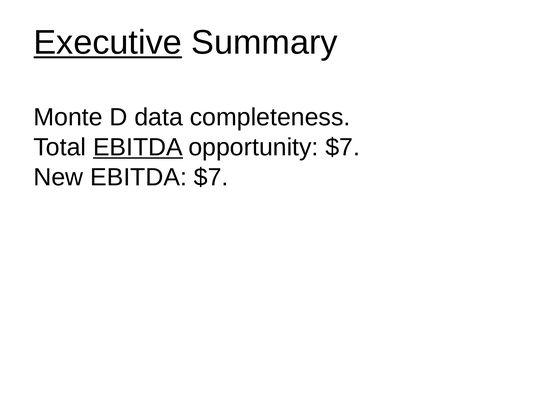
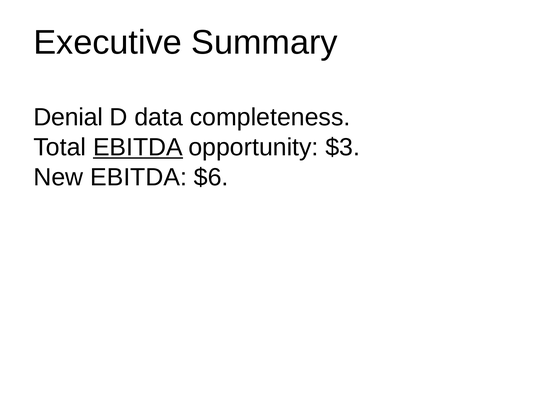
Executive underline: present -> none
Monte: Monte -> Denial
opportunity $7: $7 -> $3
EBITDA $7: $7 -> $6
